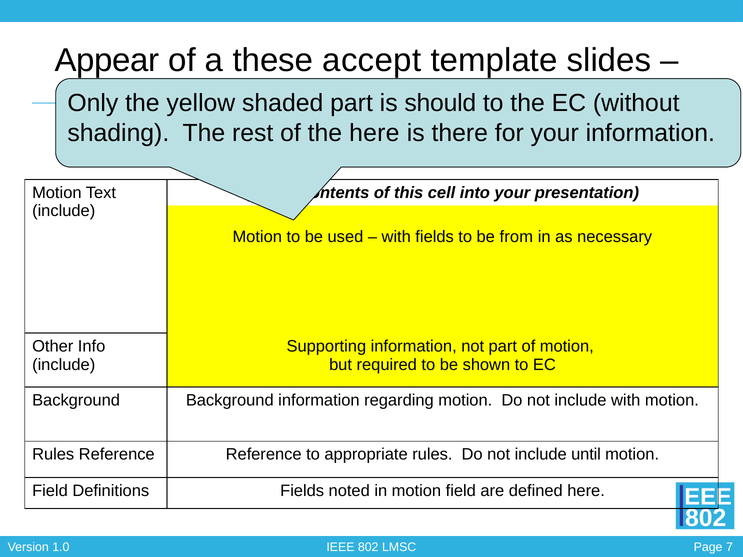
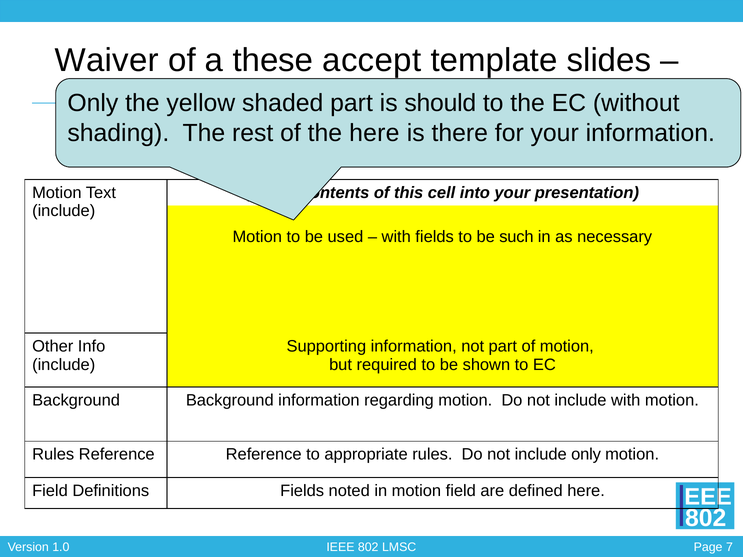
Appear: Appear -> Waiver
from: from -> such
include until: until -> only
